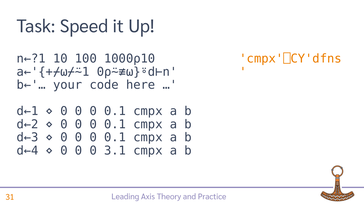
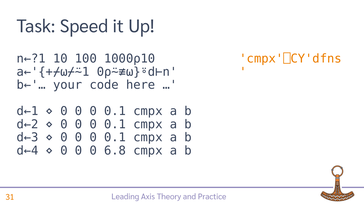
3.1: 3.1 -> 6.8
